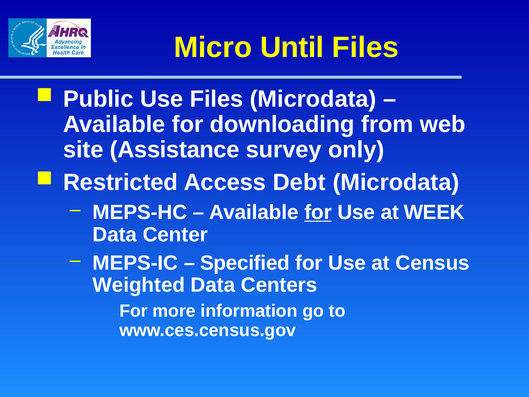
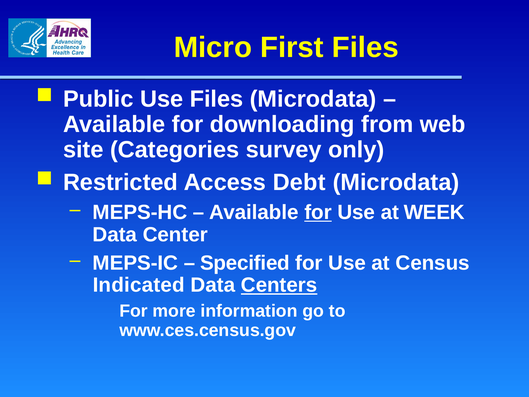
Until: Until -> First
Assistance: Assistance -> Categories
Weighted: Weighted -> Indicated
Centers underline: none -> present
